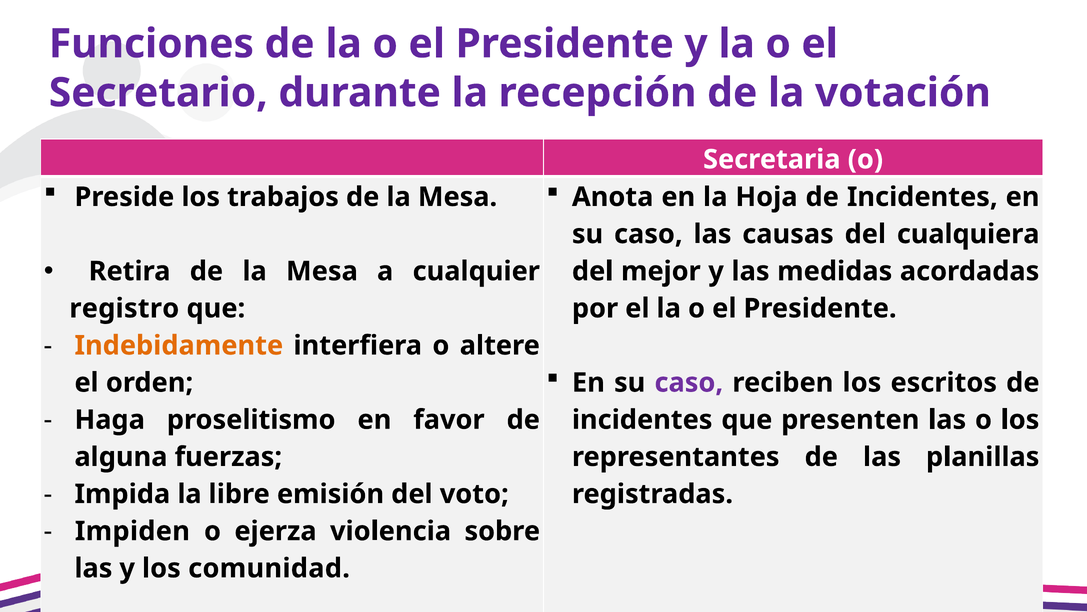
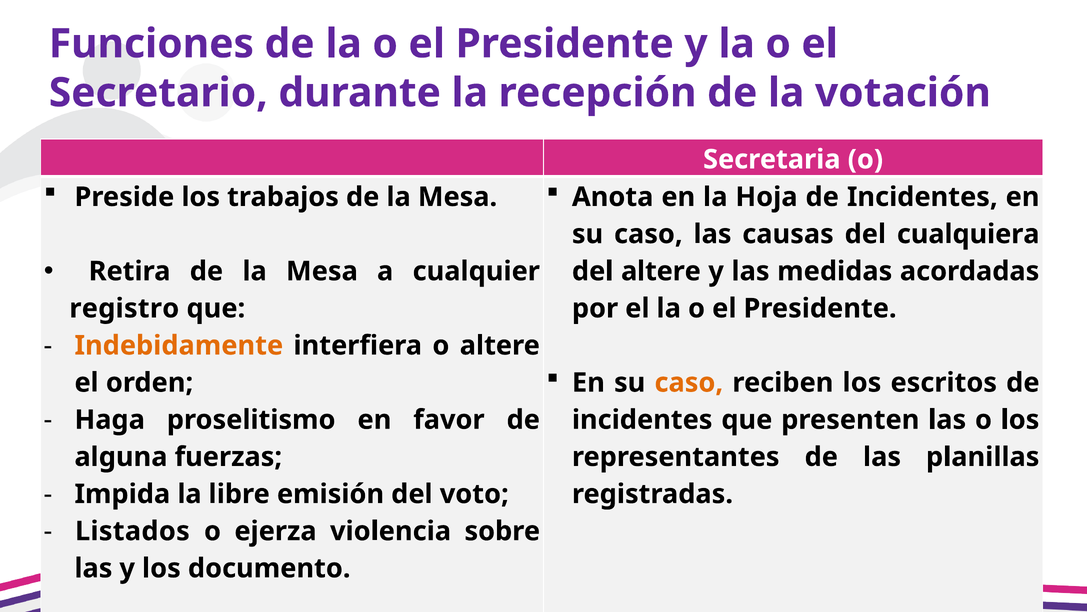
del mejor: mejor -> altere
caso at (689, 382) colour: purple -> orange
Impiden: Impiden -> Listados
comunidad: comunidad -> documento
